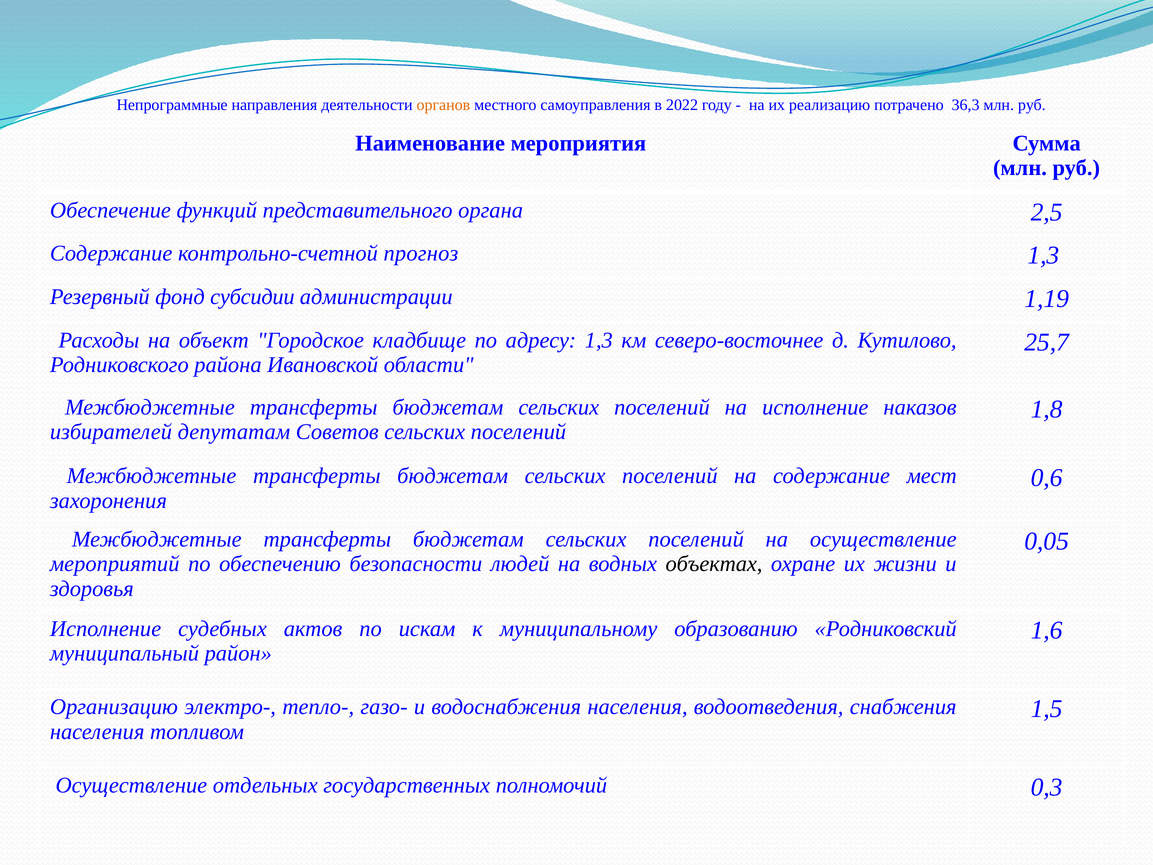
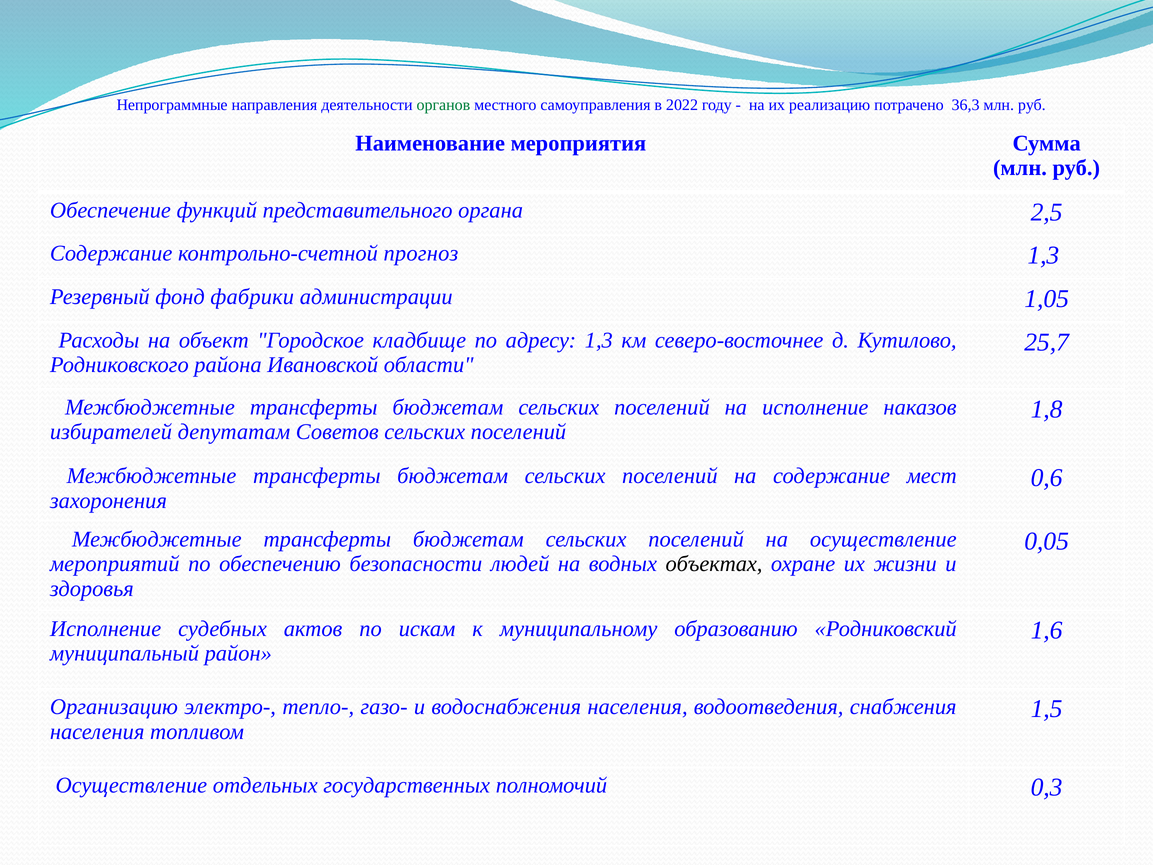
органов colour: orange -> green
субсидии: субсидии -> фабрики
1,19: 1,19 -> 1,05
